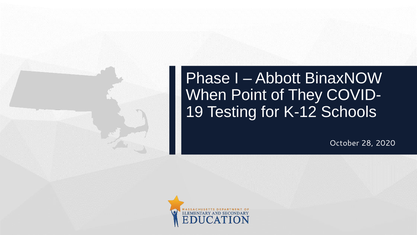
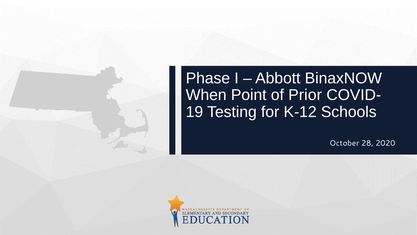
They: They -> Prior
